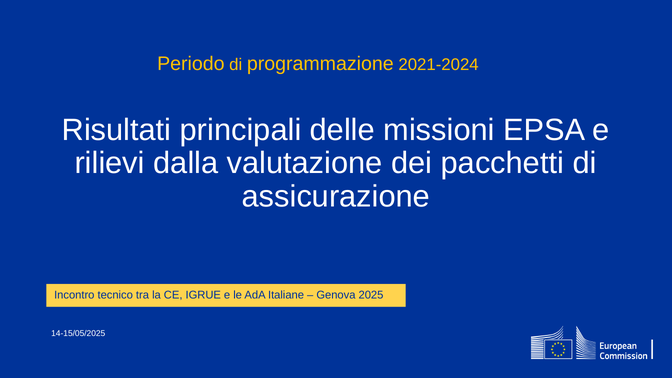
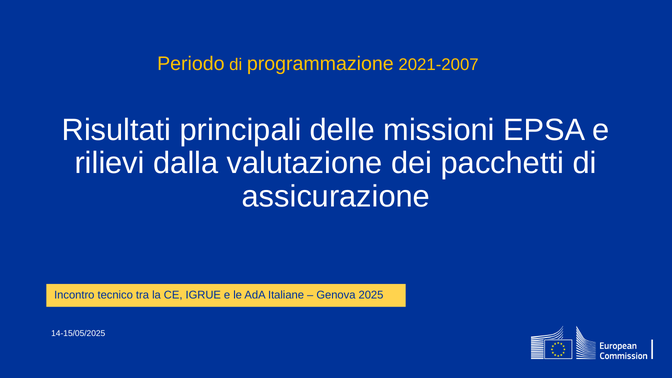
2021-2024: 2021-2024 -> 2021-2007
